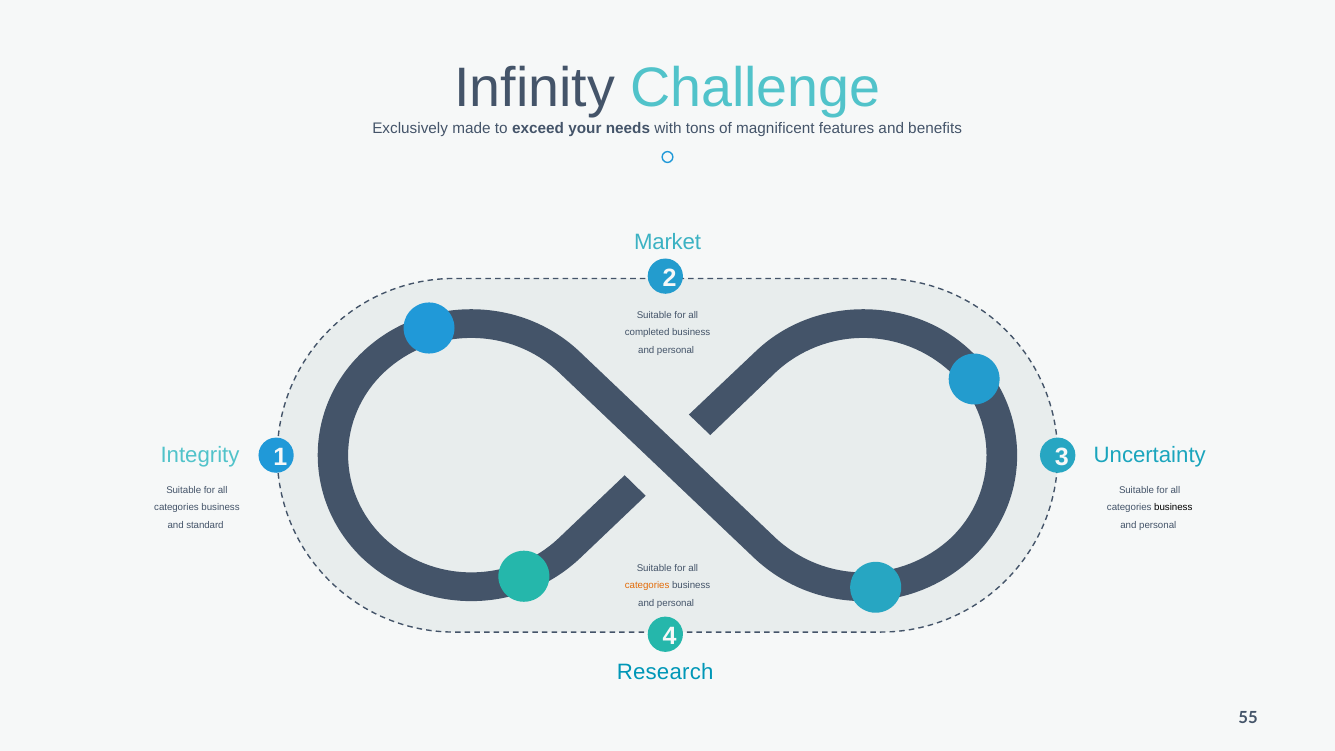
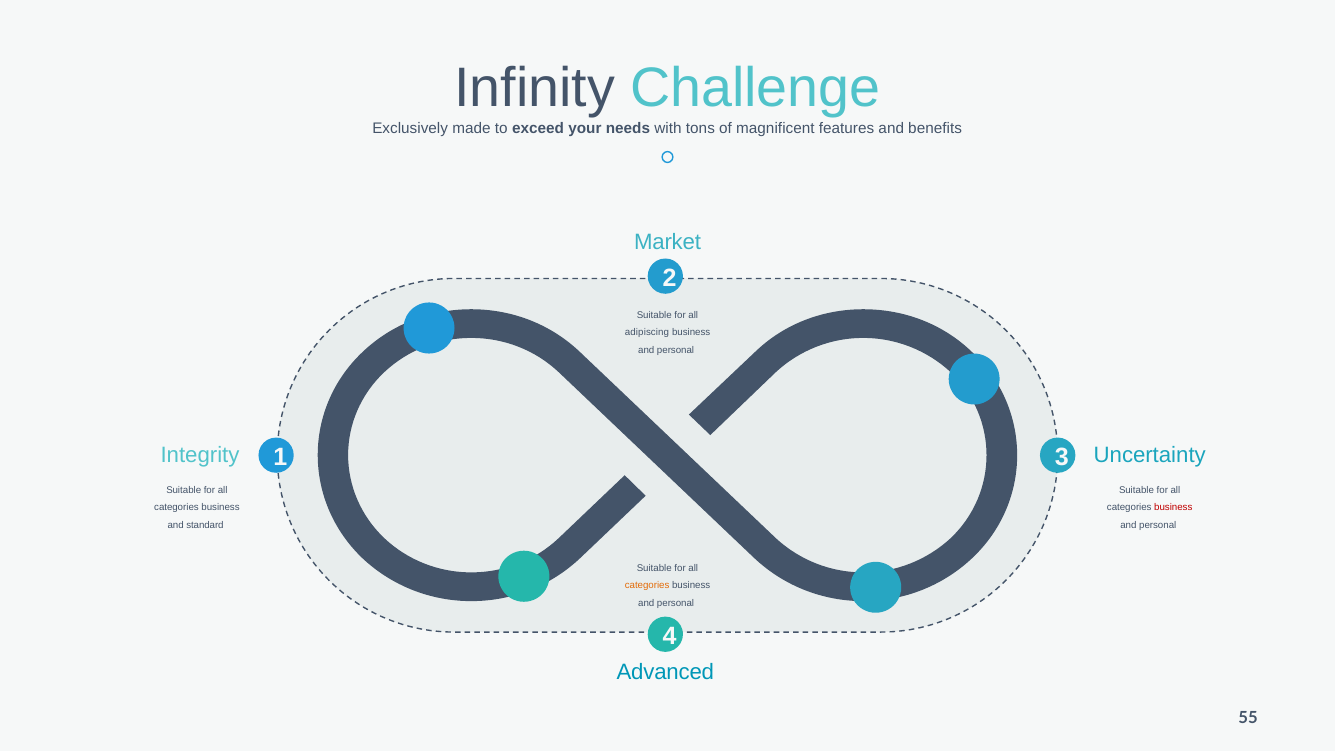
completed: completed -> adipiscing
business at (1173, 508) colour: black -> red
Research: Research -> Advanced
